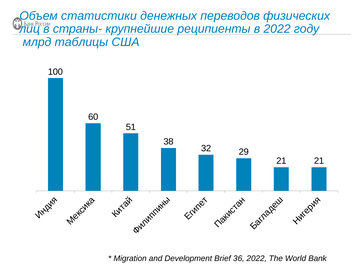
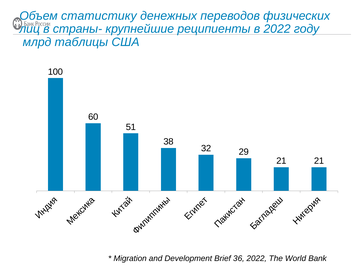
статистики: статистики -> статистику
